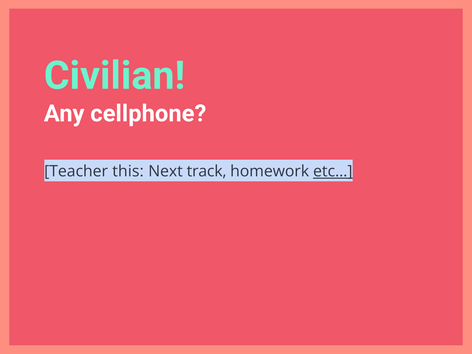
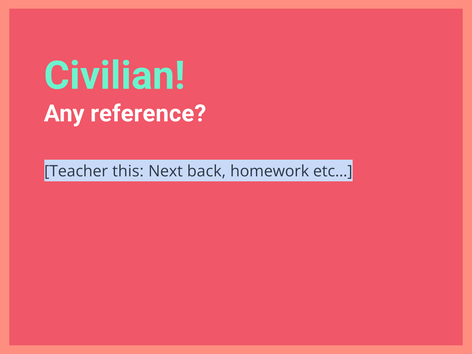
cellphone: cellphone -> reference
track: track -> back
etc… underline: present -> none
